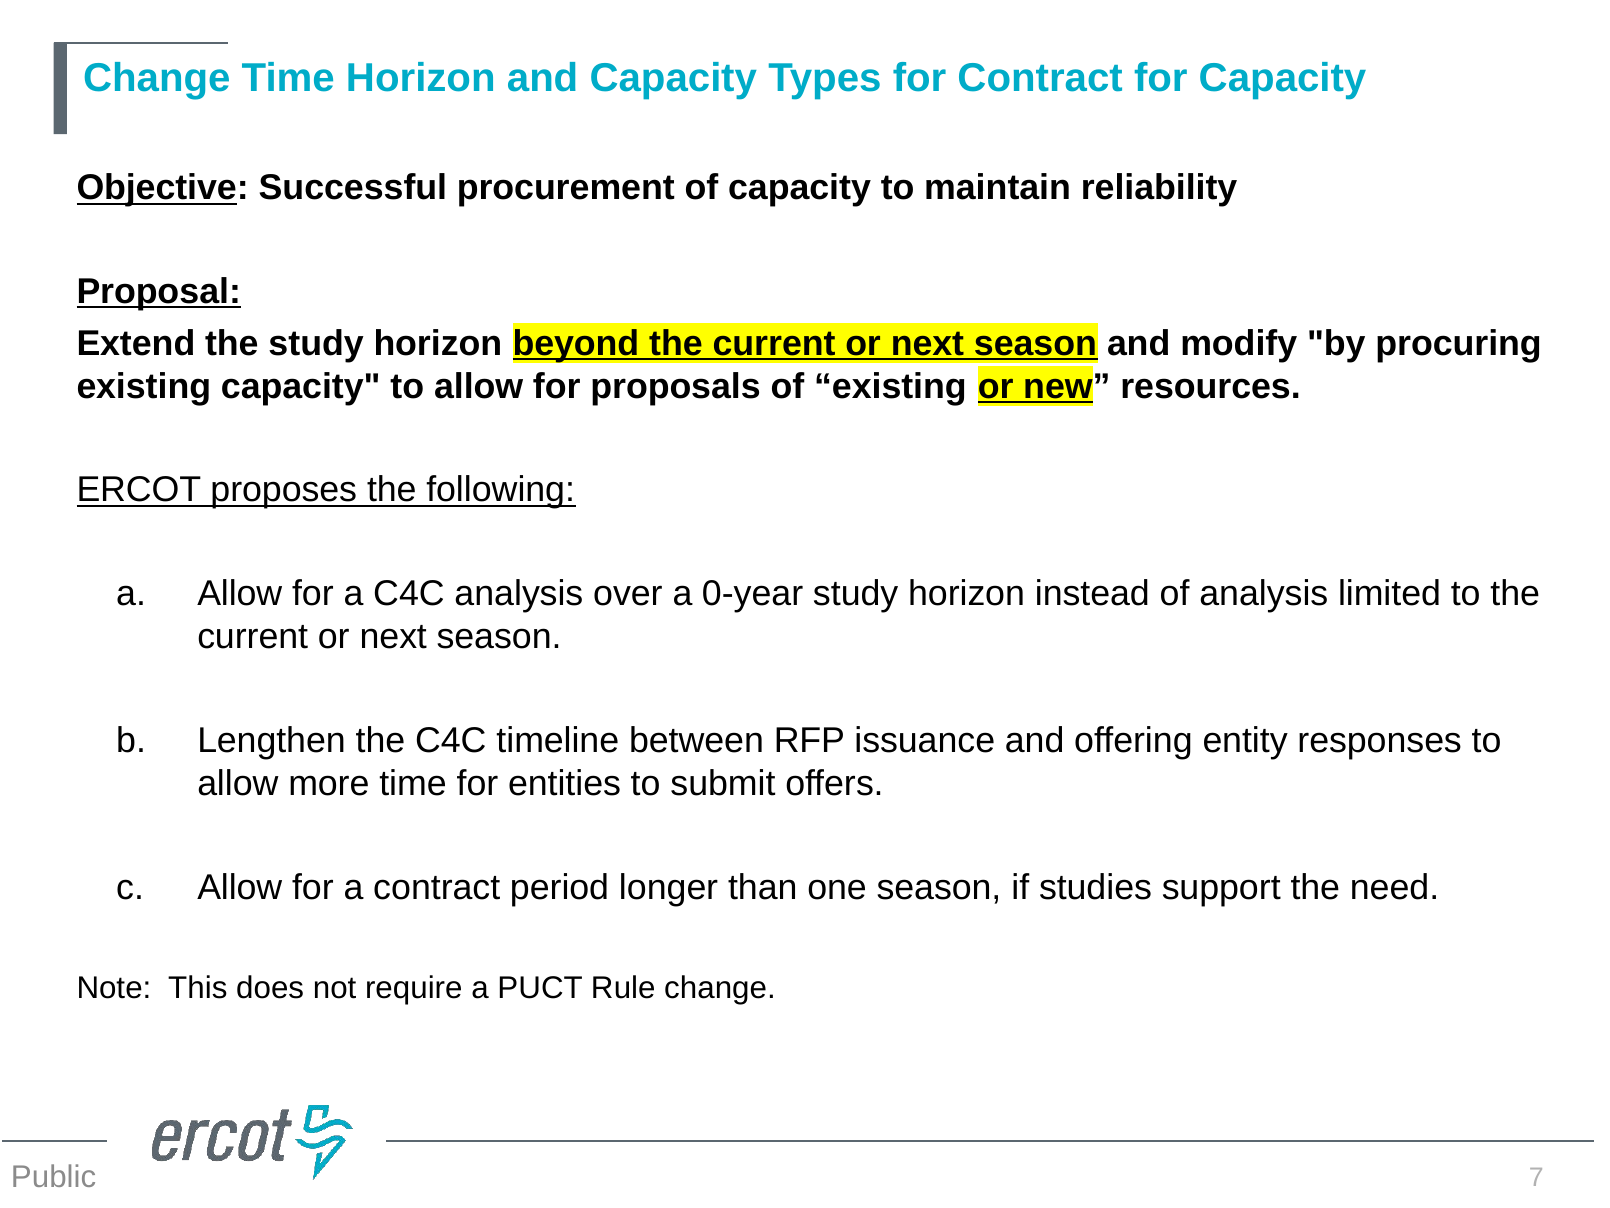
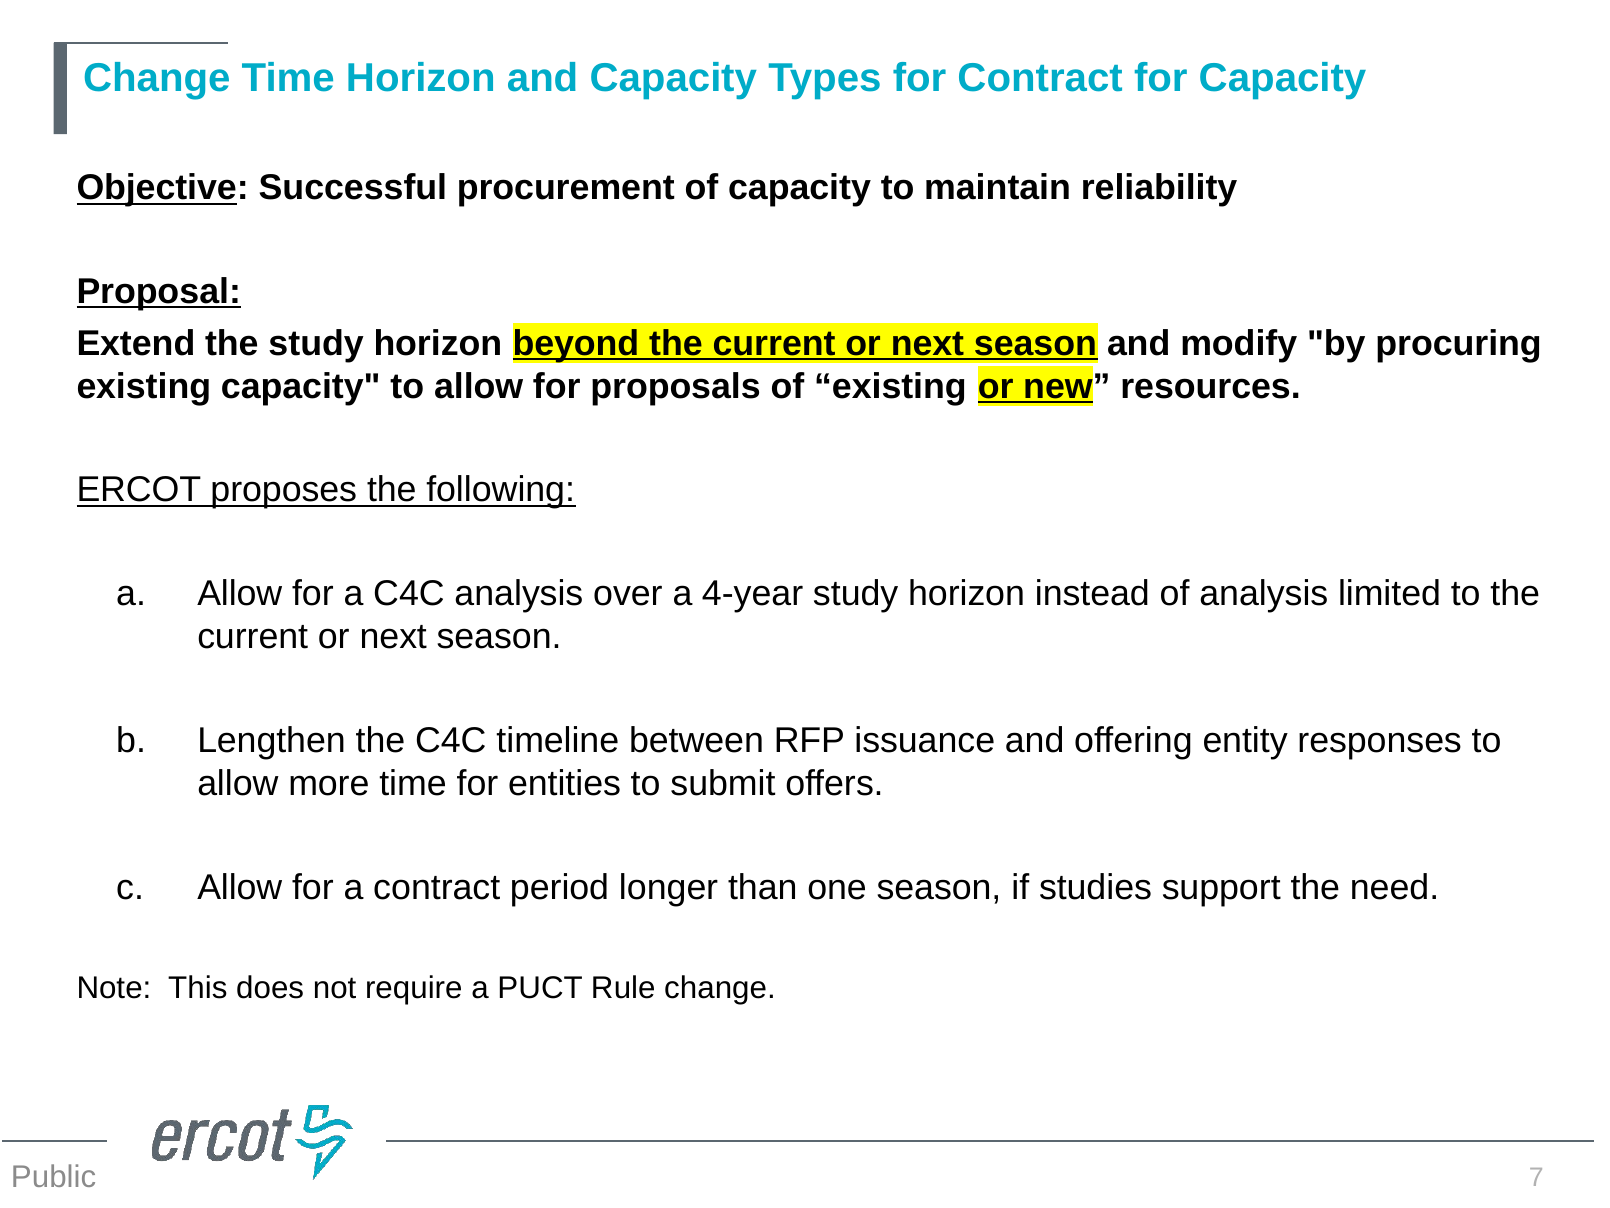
0-year: 0-year -> 4-year
